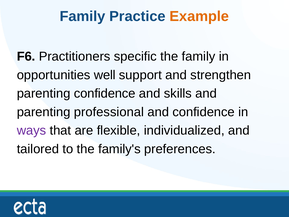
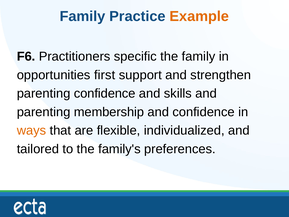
well: well -> first
professional: professional -> membership
ways colour: purple -> orange
